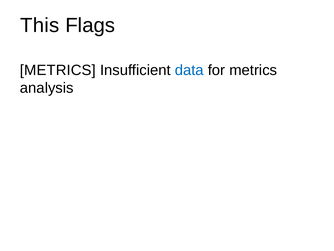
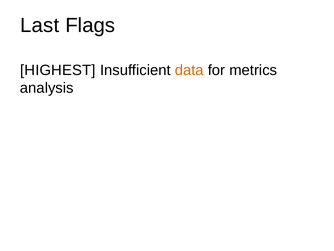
This: This -> Last
METRICS at (58, 70): METRICS -> HIGHEST
data colour: blue -> orange
